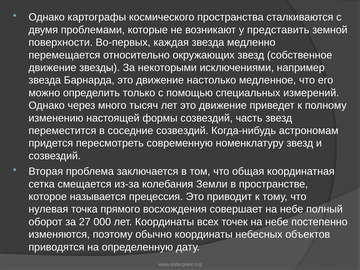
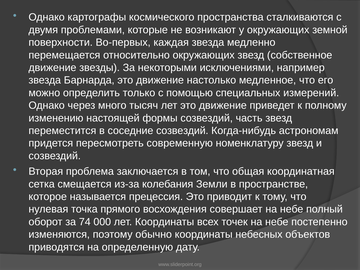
у представить: представить -> окружающих
27: 27 -> 74
